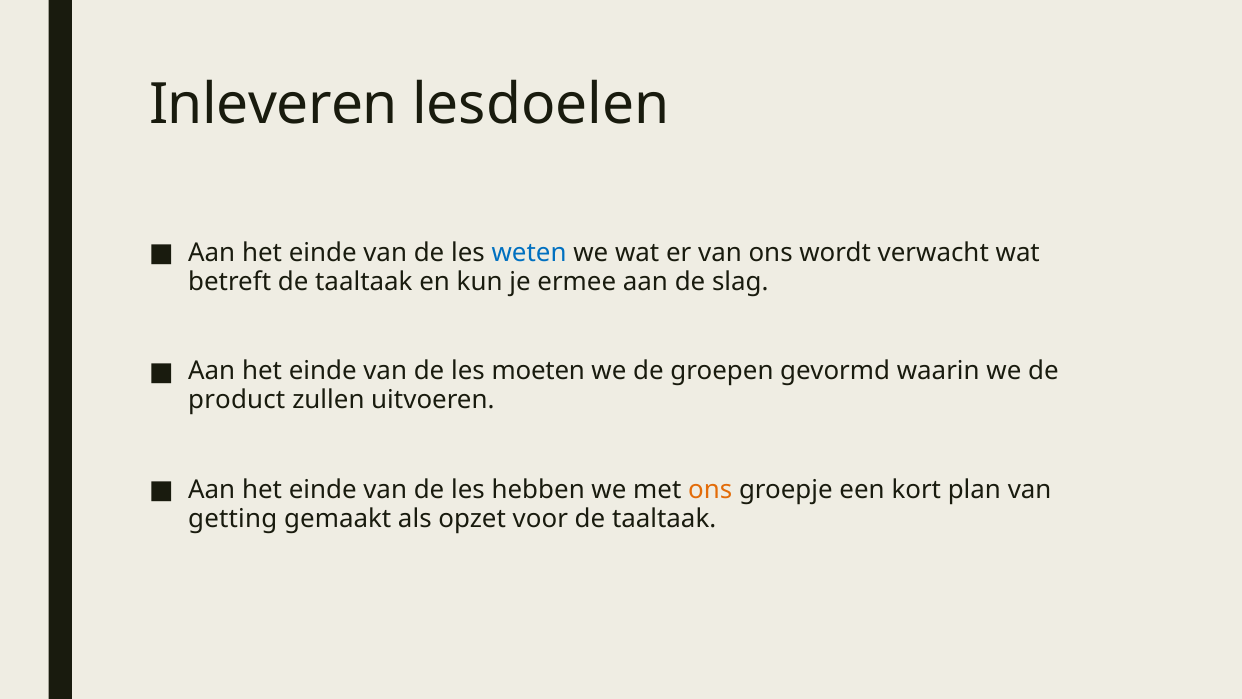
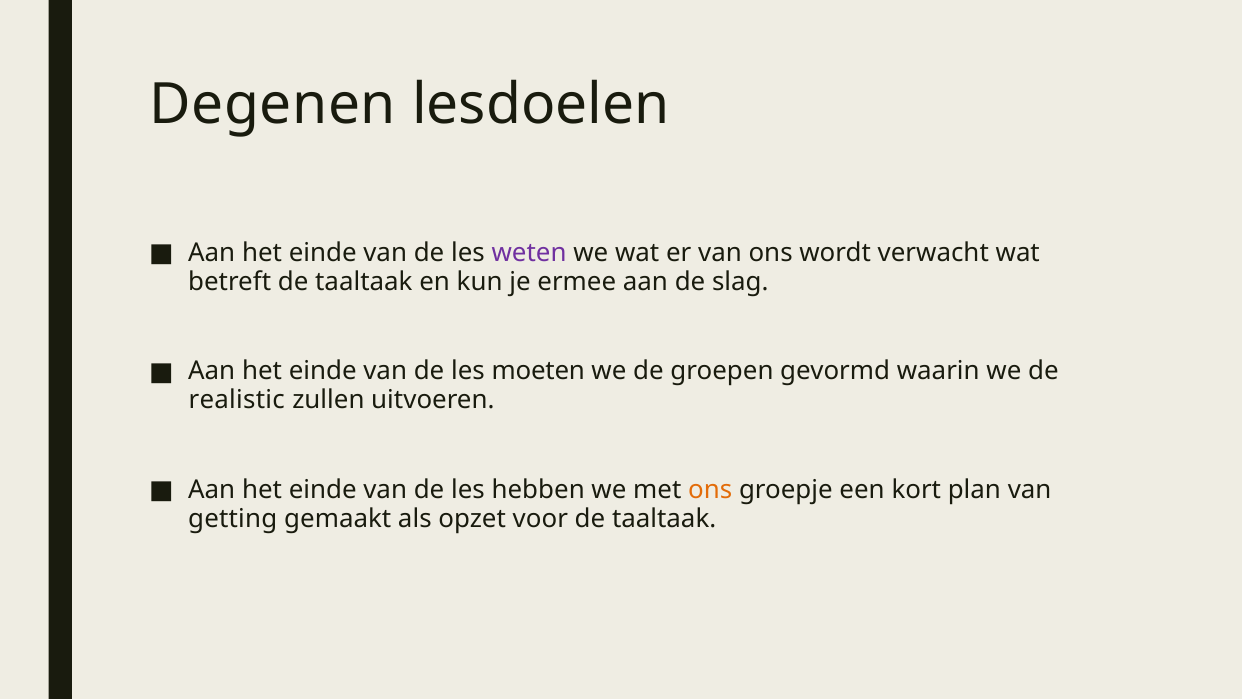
Inleveren: Inleveren -> Degenen
weten colour: blue -> purple
product: product -> realistic
